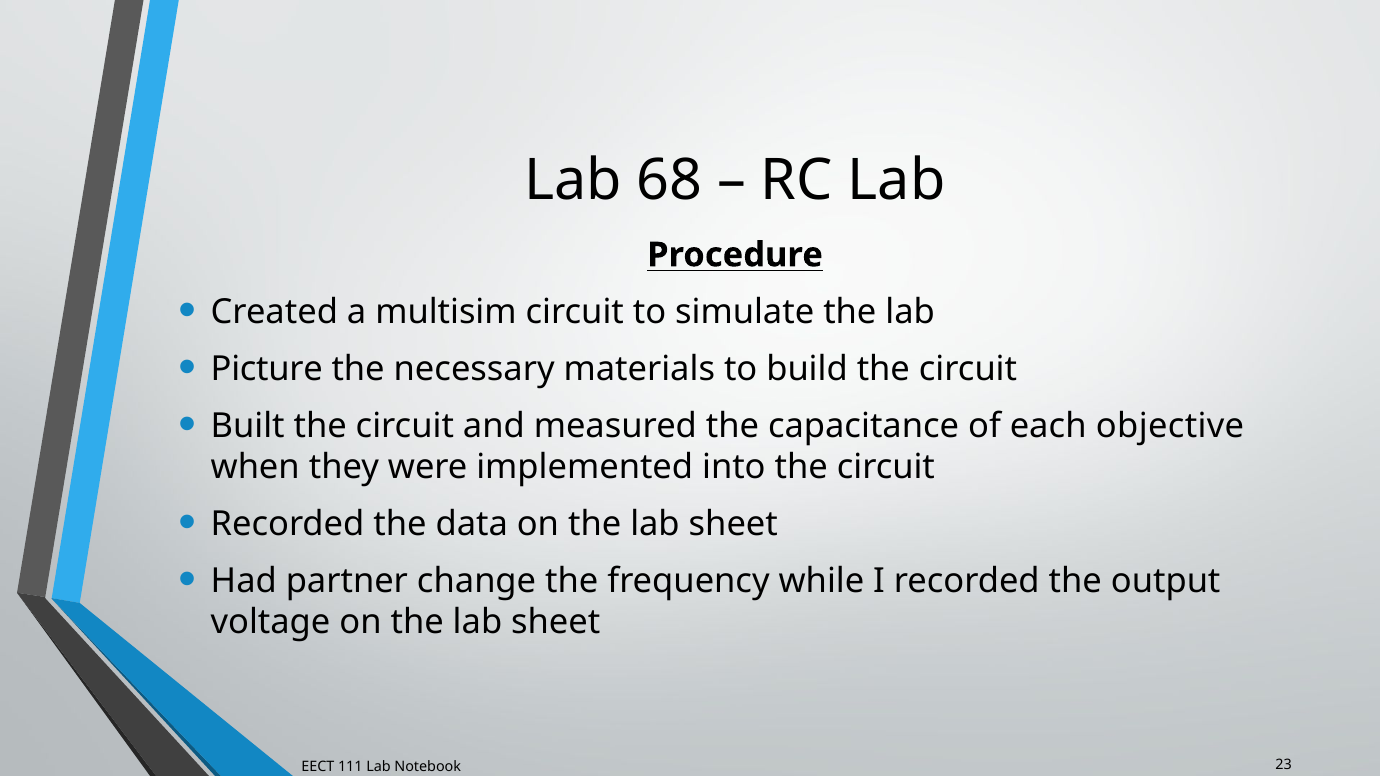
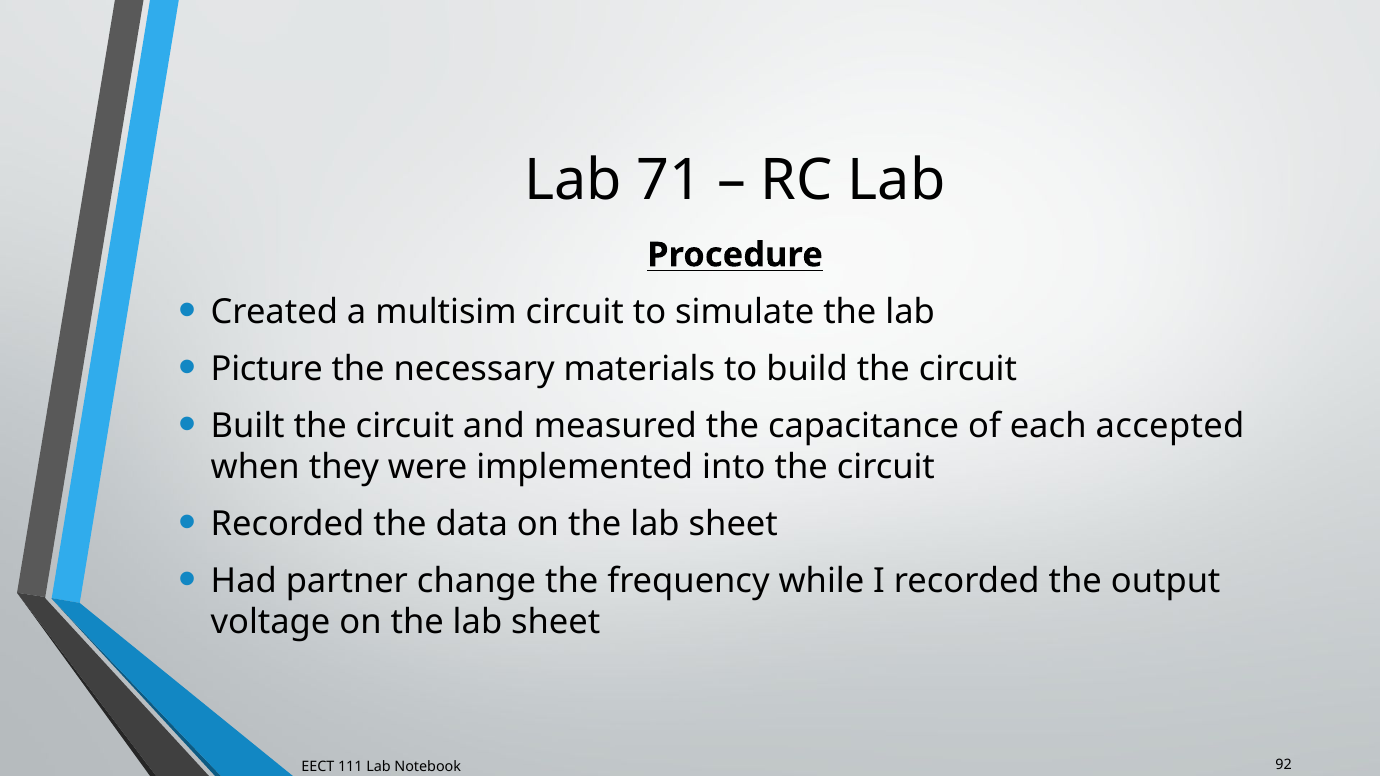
68: 68 -> 71
objective: objective -> accepted
23: 23 -> 92
